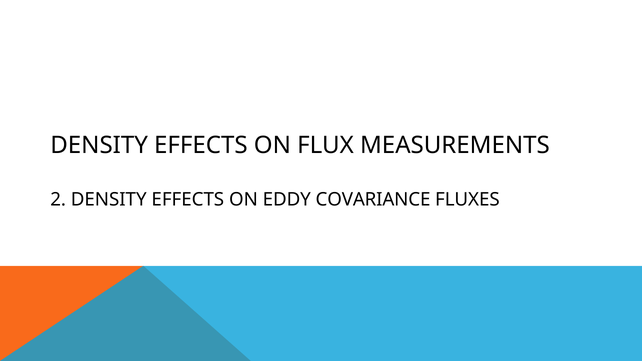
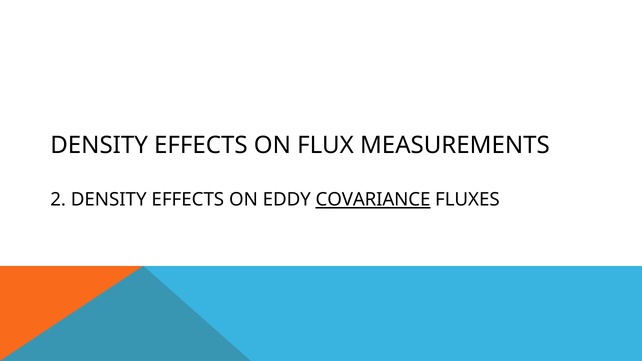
COVARIANCE underline: none -> present
